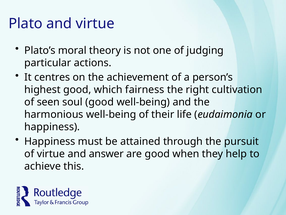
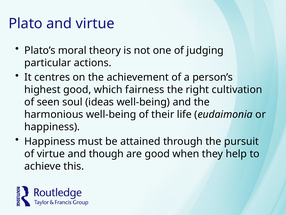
soul good: good -> ideas
answer: answer -> though
